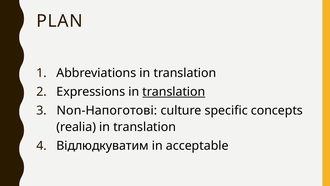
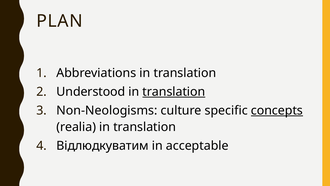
Expressions: Expressions -> Understood
Non-Напоготові: Non-Напоготові -> Non-Neologisms
concepts underline: none -> present
